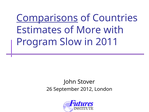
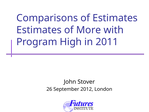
Comparisons underline: present -> none
of Countries: Countries -> Estimates
Slow: Slow -> High
